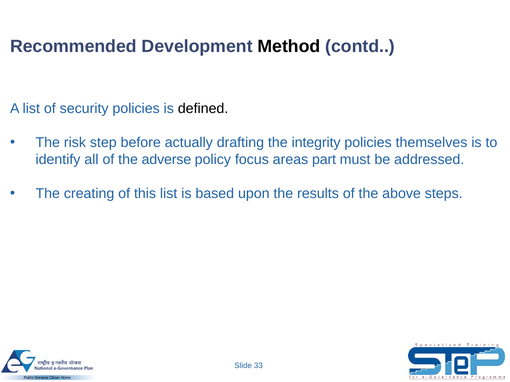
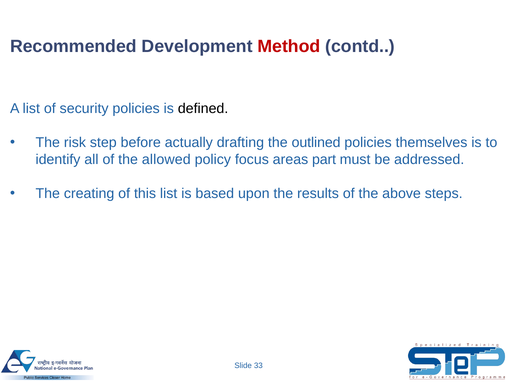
Method colour: black -> red
integrity: integrity -> outlined
adverse: adverse -> allowed
